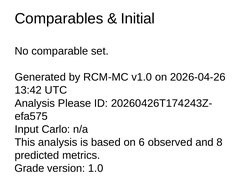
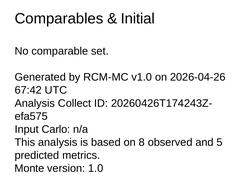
13:42: 13:42 -> 67:42
Please: Please -> Collect
6: 6 -> 8
8: 8 -> 5
Grade: Grade -> Monte
